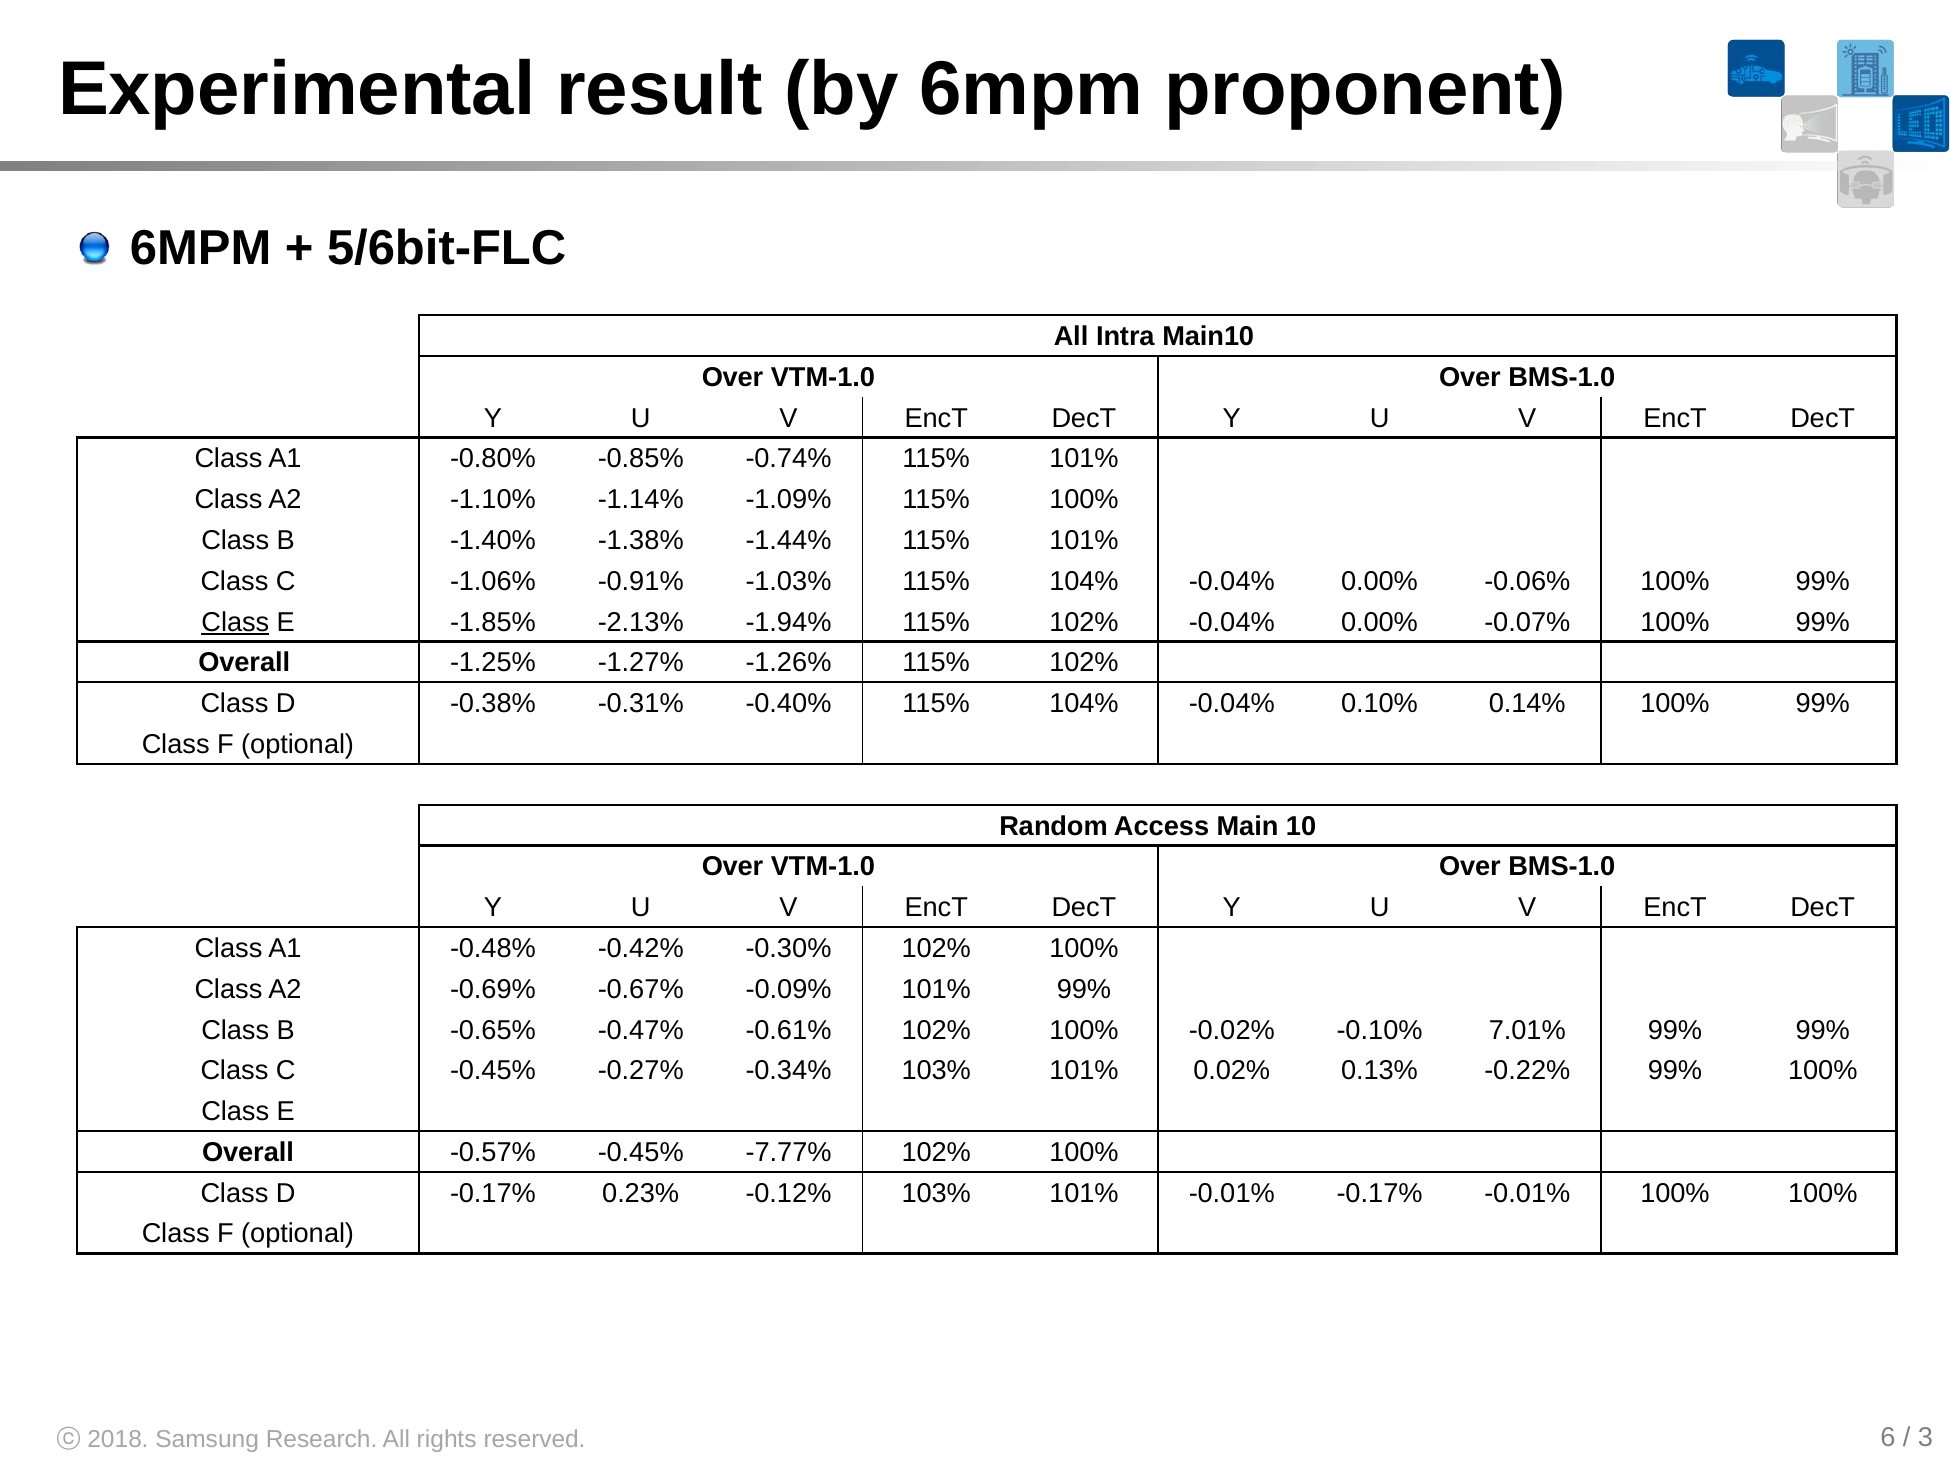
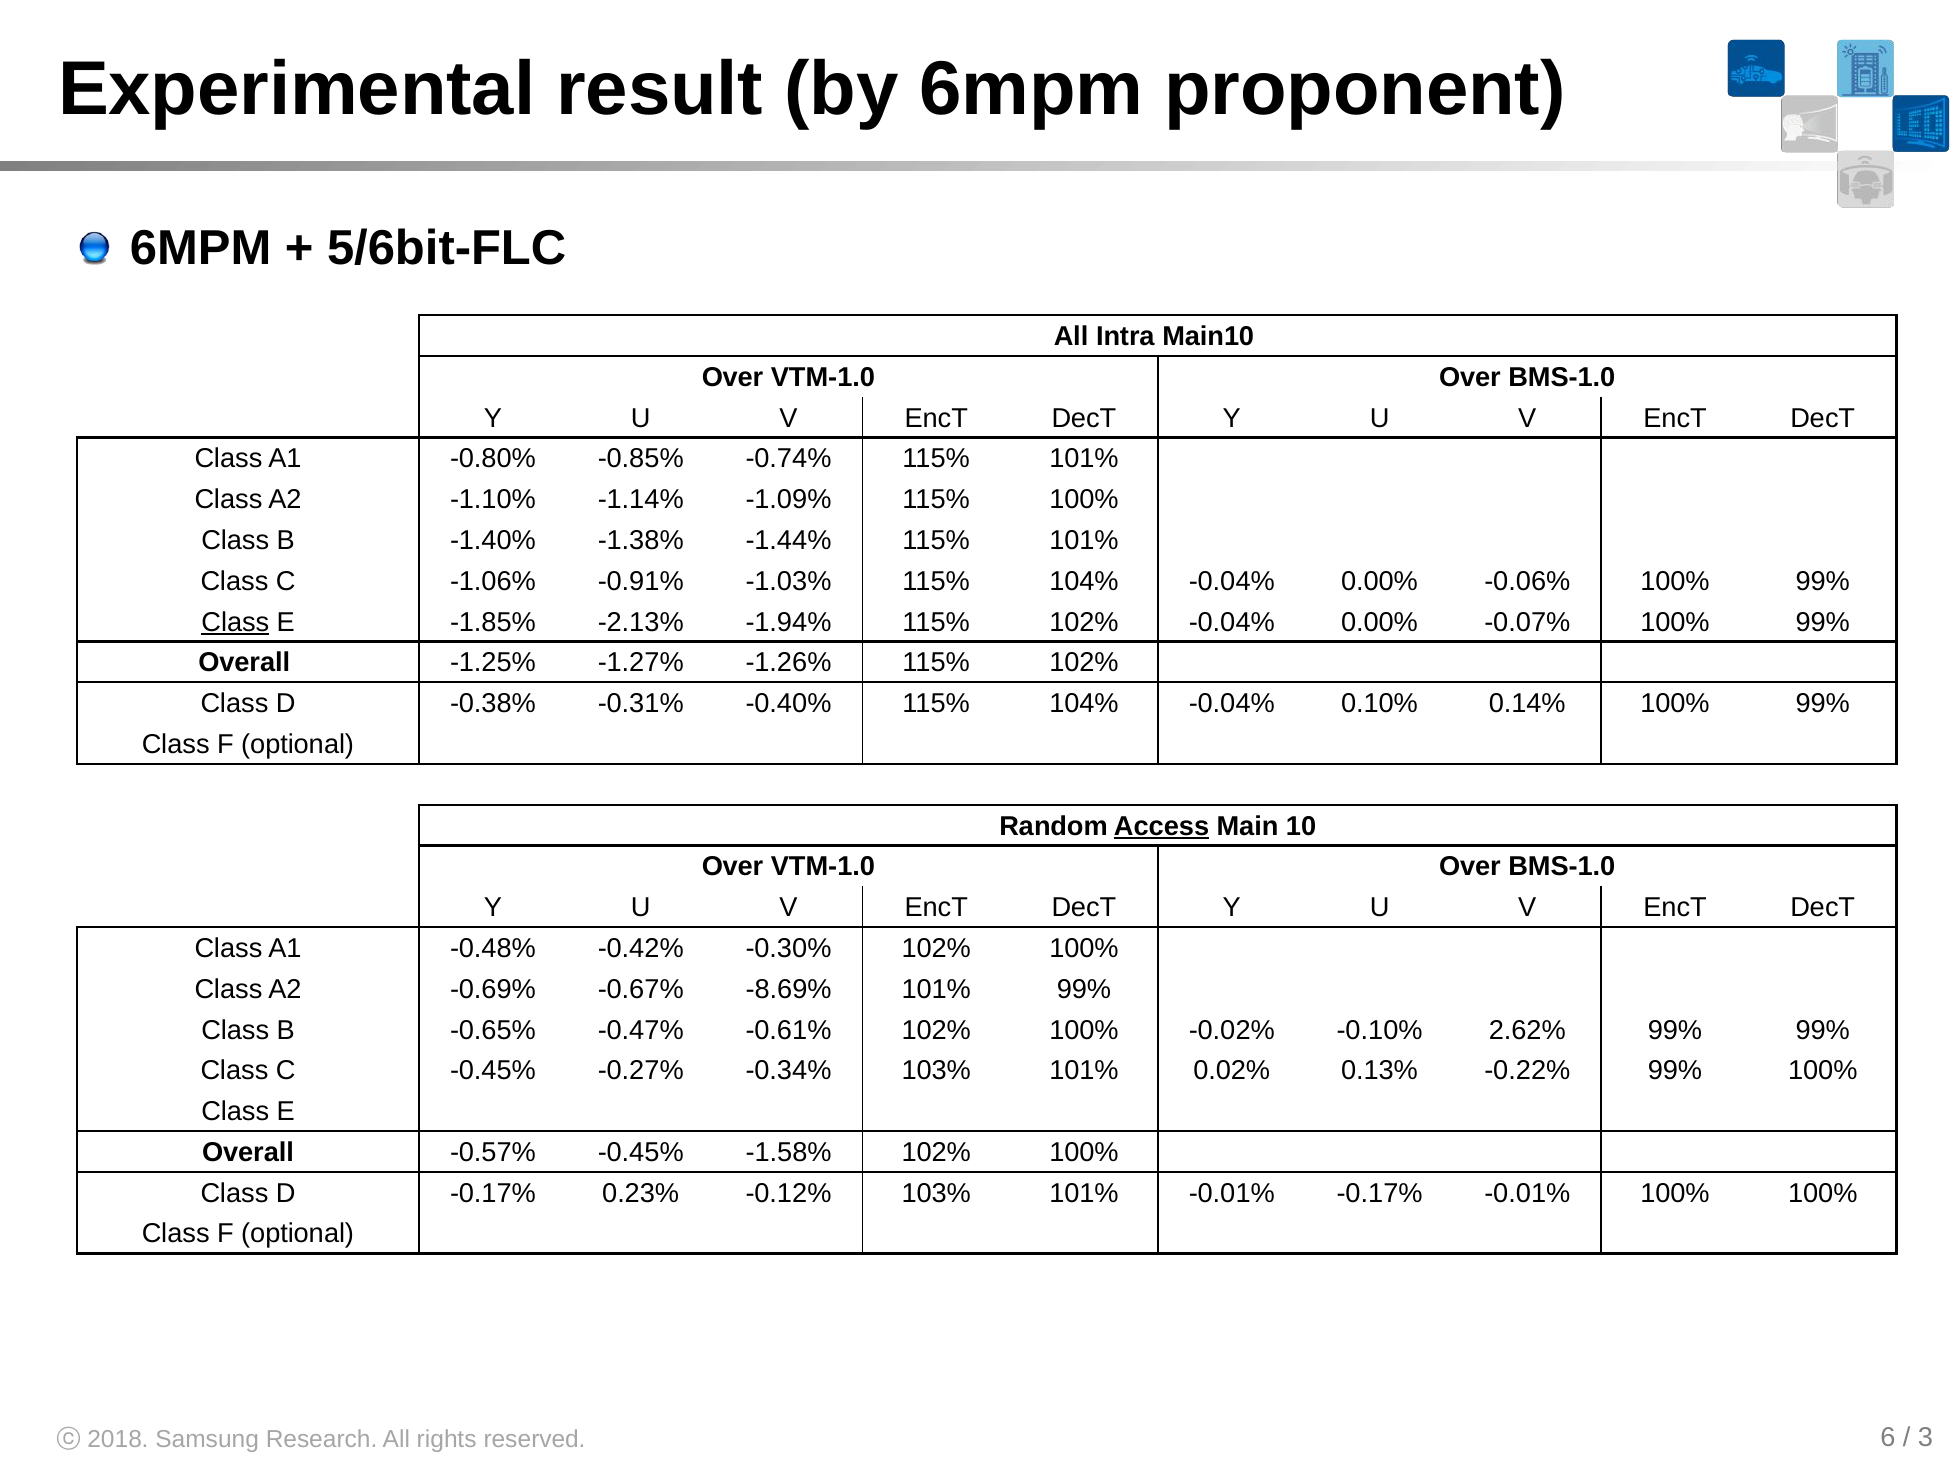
Access underline: none -> present
-0.09%: -0.09% -> -8.69%
7.01%: 7.01% -> 2.62%
-7.77%: -7.77% -> -1.58%
